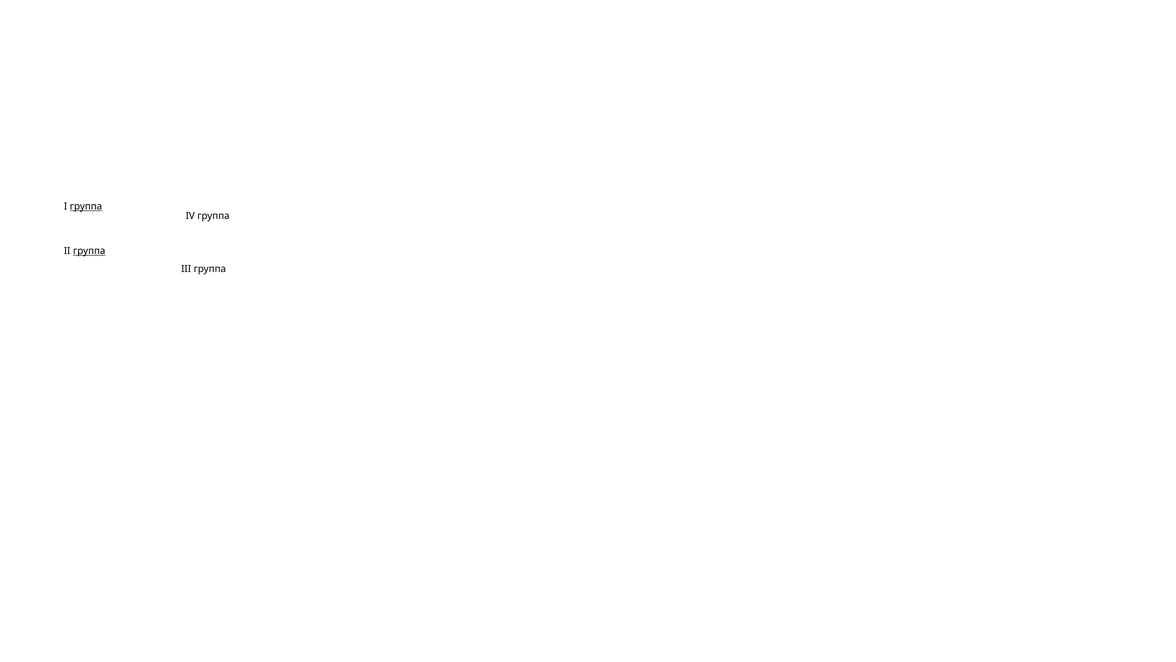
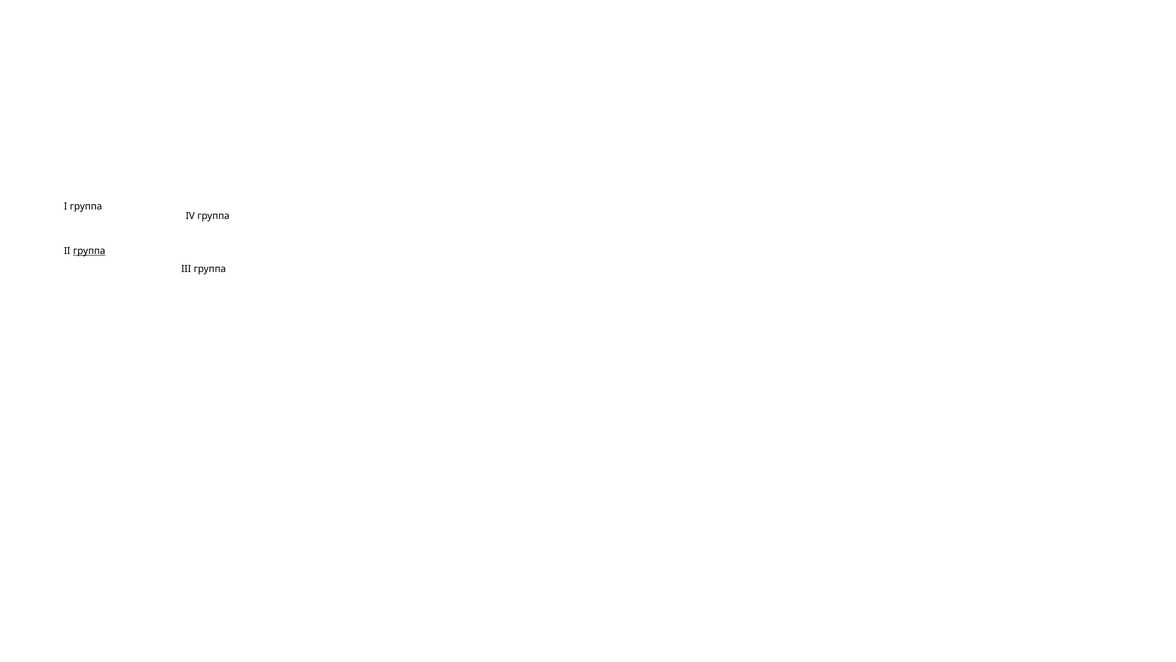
группа at (86, 206) underline: present -> none
